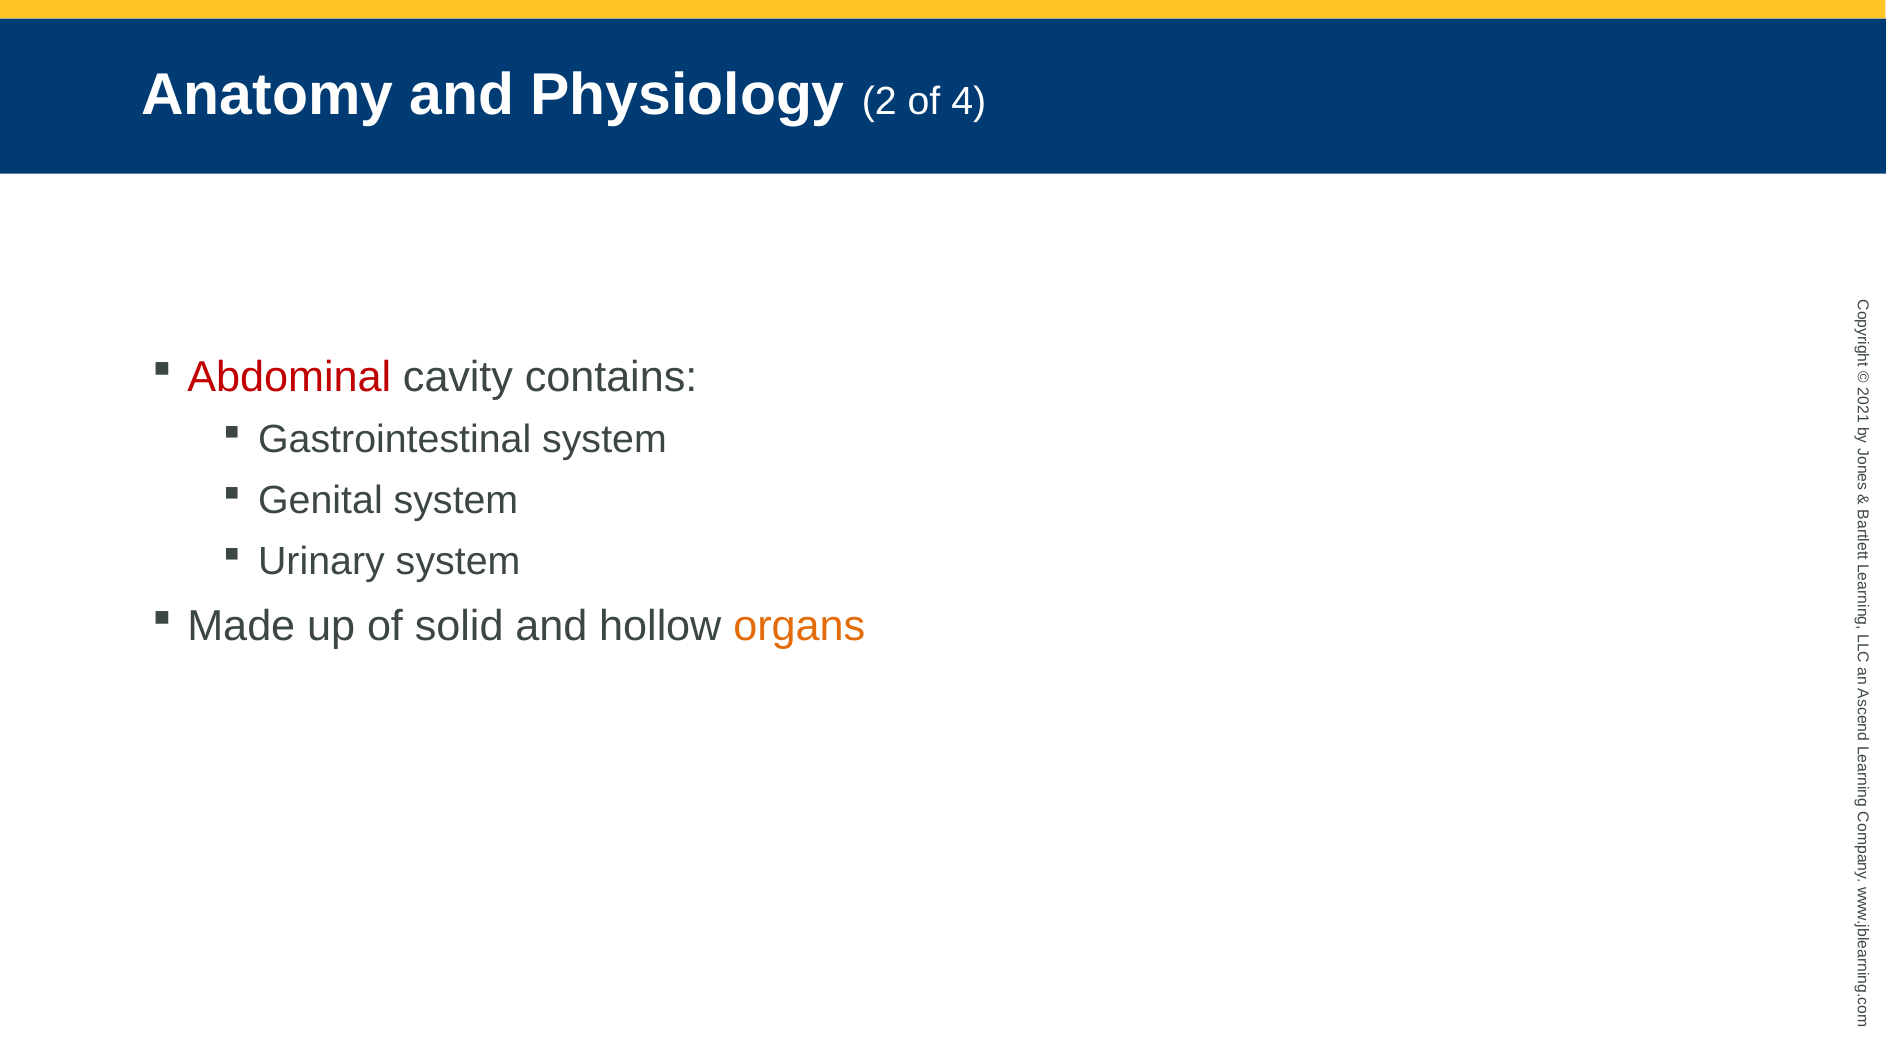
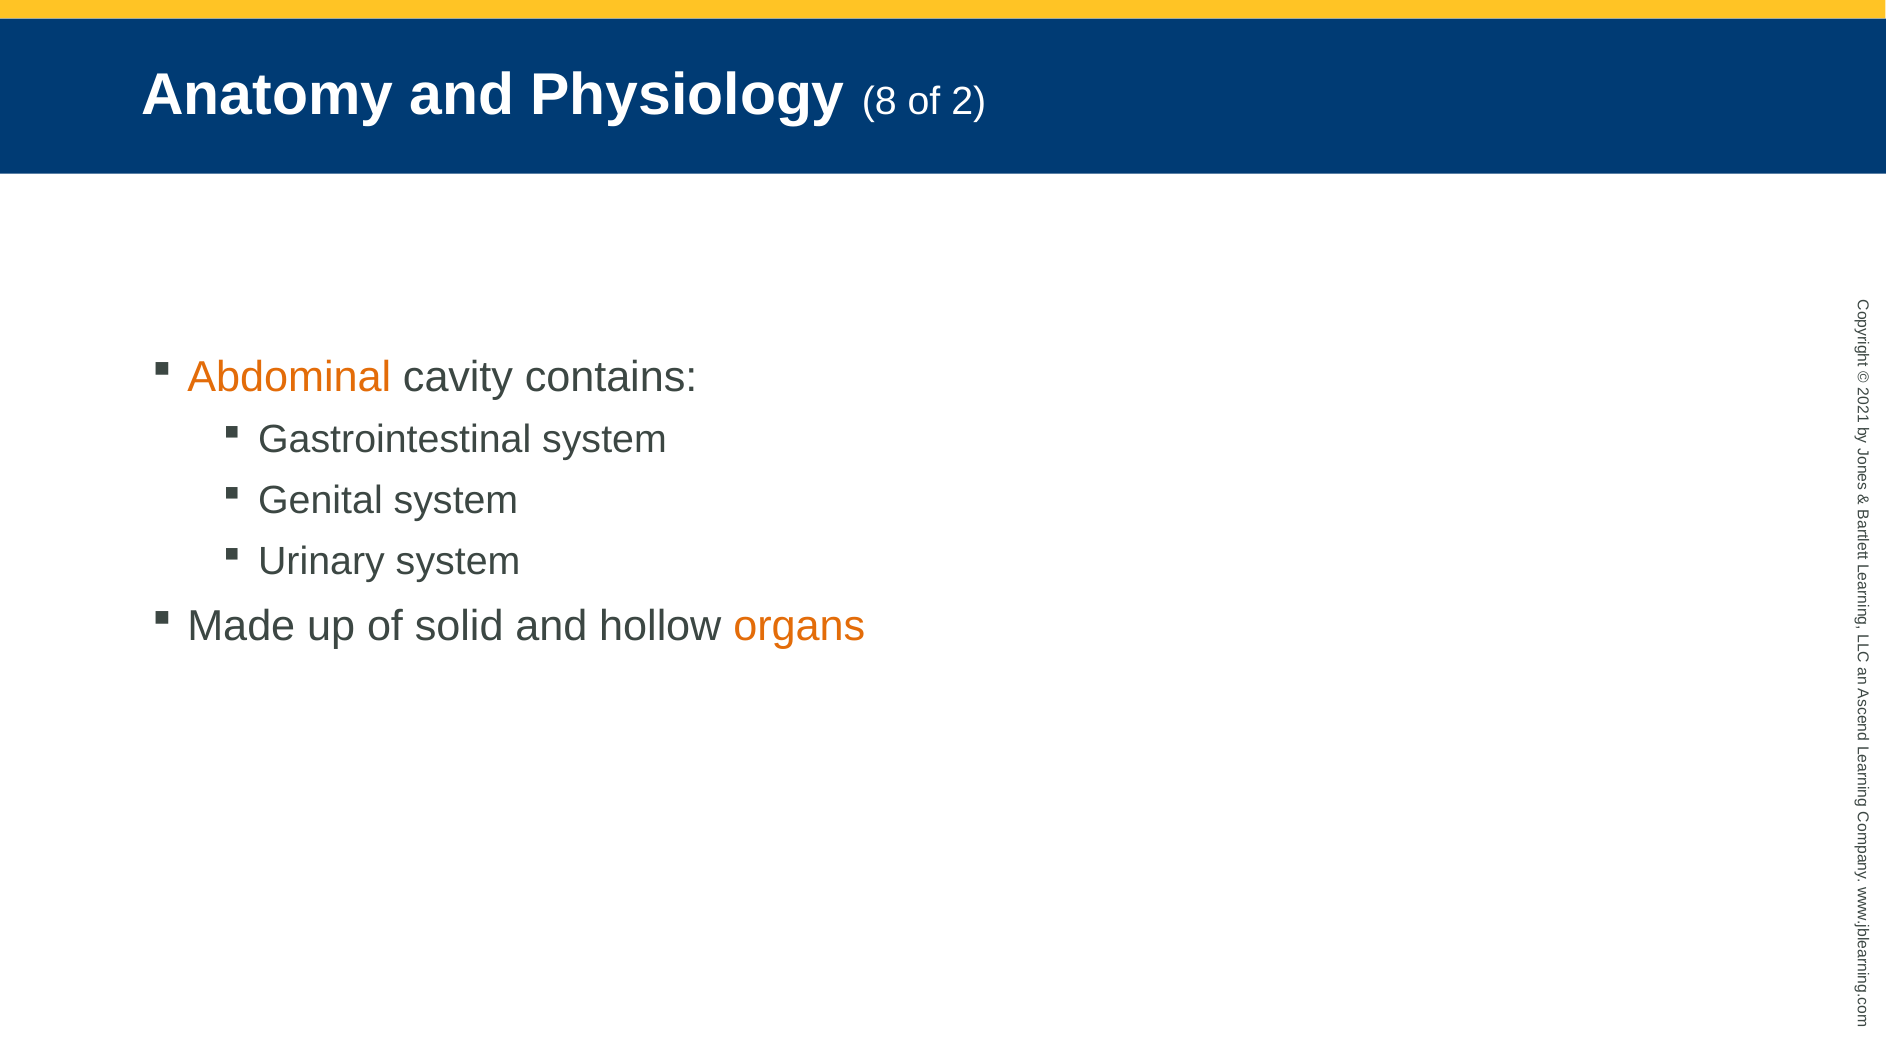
Physiology 2: 2 -> 8
of 4: 4 -> 2
Abdominal colour: red -> orange
